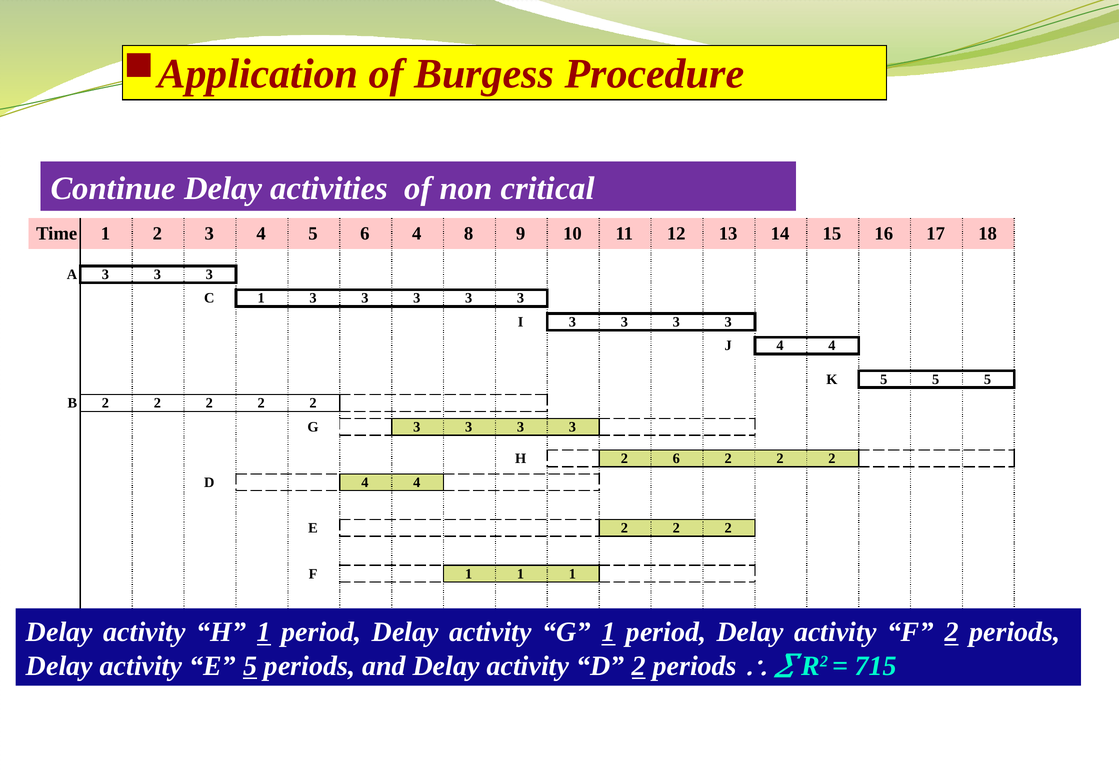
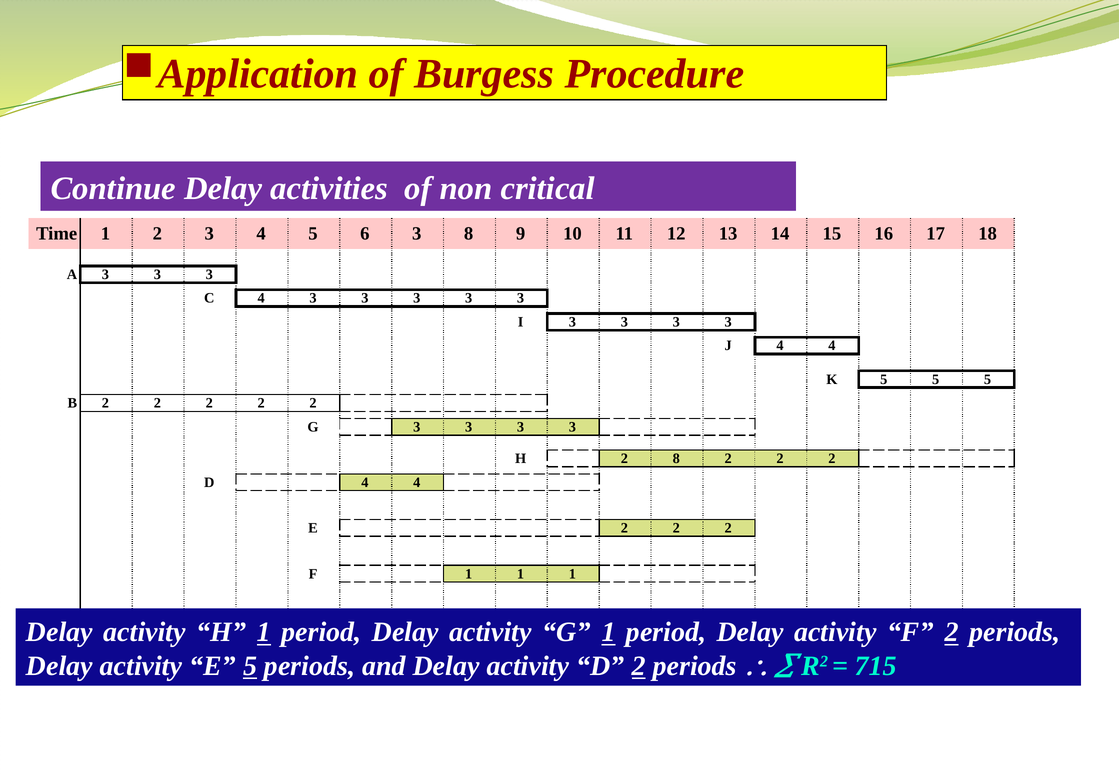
6 4: 4 -> 3
C 1: 1 -> 4
2 6: 6 -> 8
